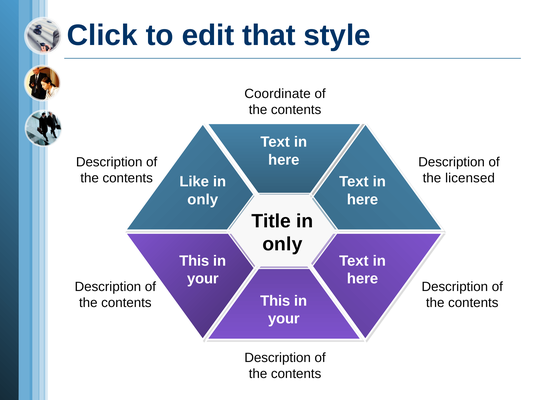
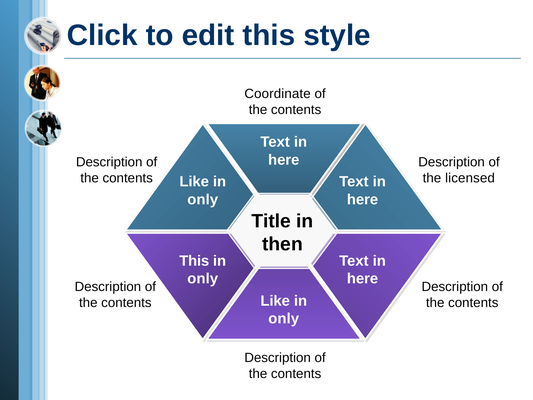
edit that: that -> this
only at (282, 244): only -> then
your at (203, 279): your -> only
This at (275, 301): This -> Like
your at (284, 319): your -> only
